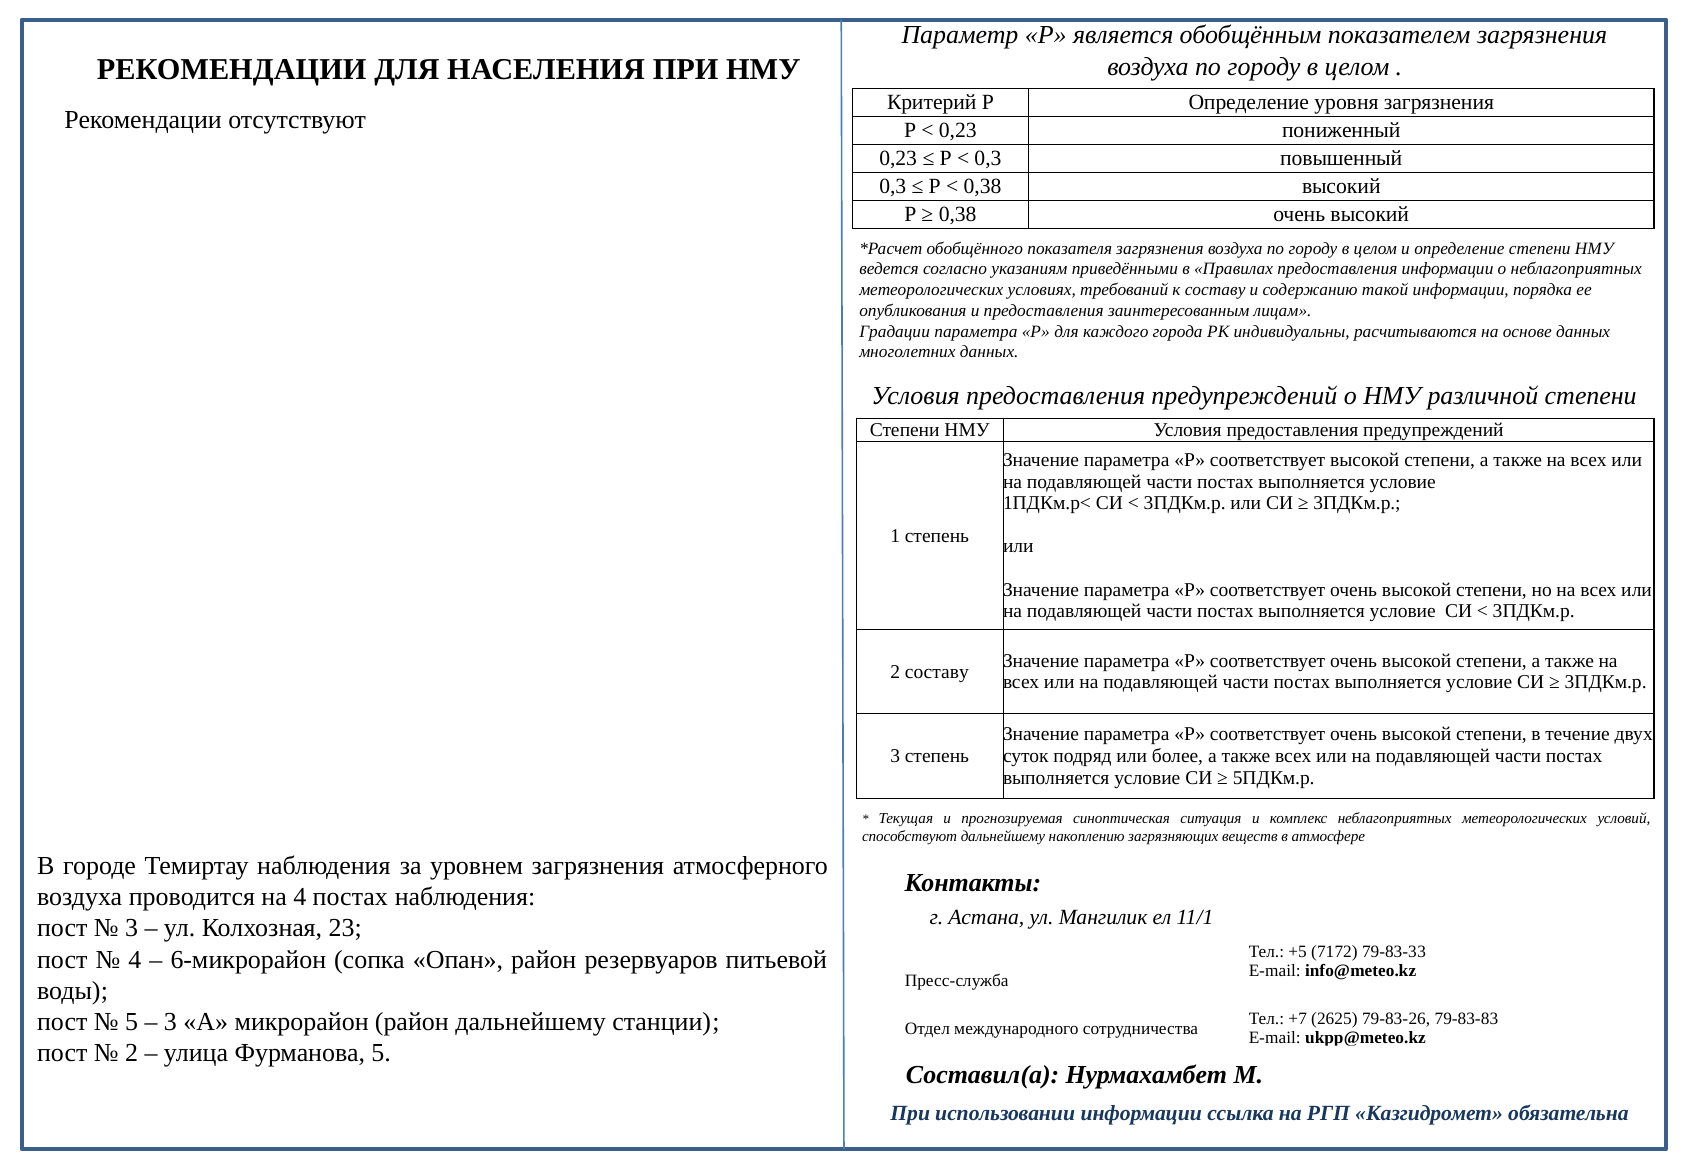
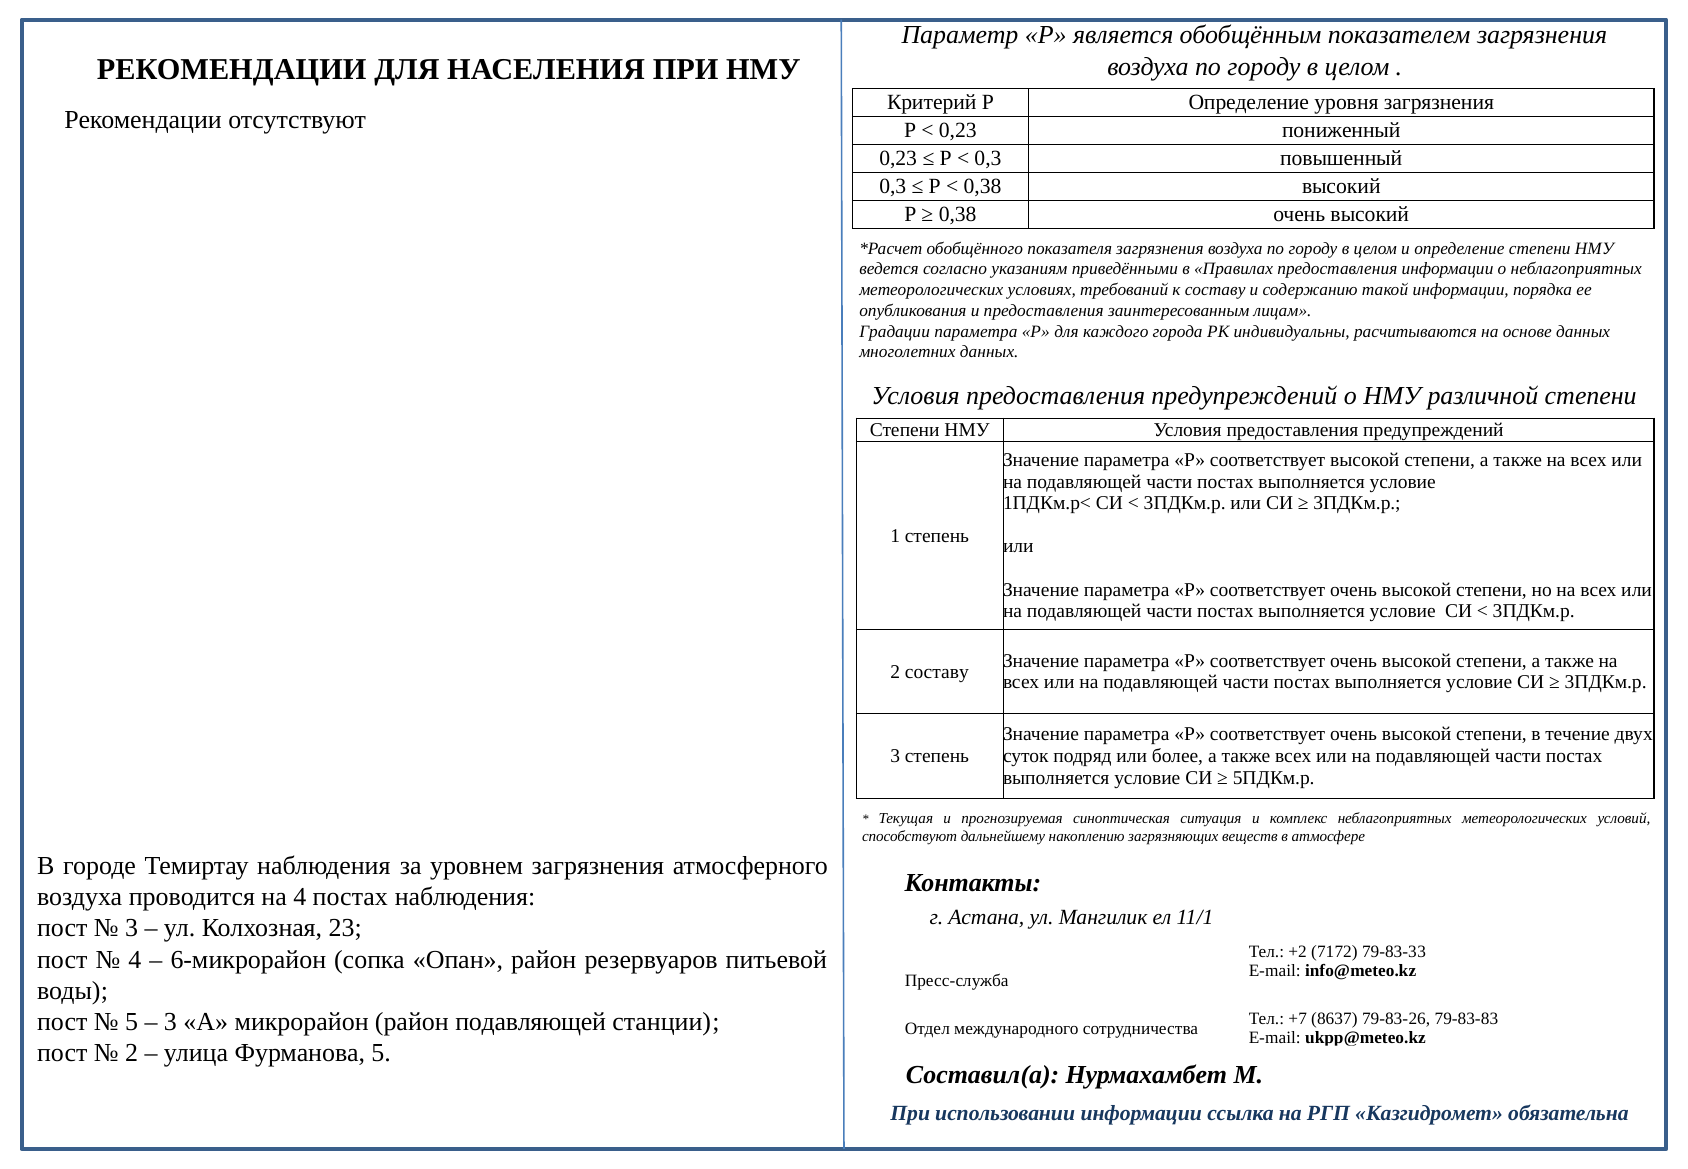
+5: +5 -> +2
район дальнейшему: дальнейшему -> подавляющей
2625: 2625 -> 8637
